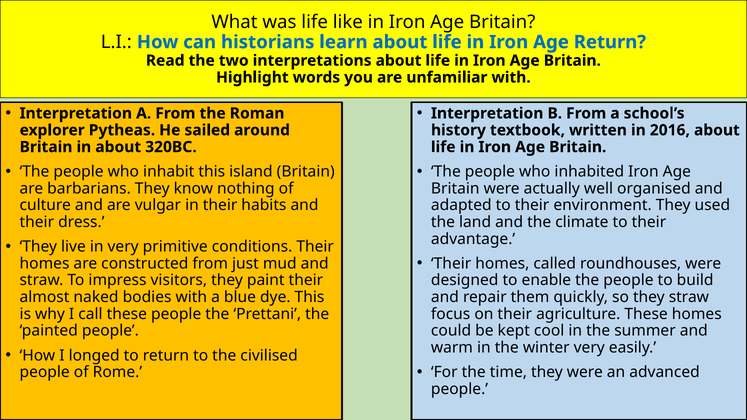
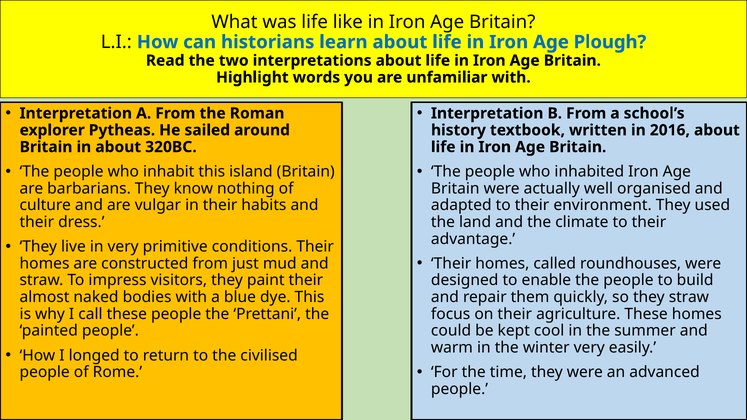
Age Return: Return -> Plough
